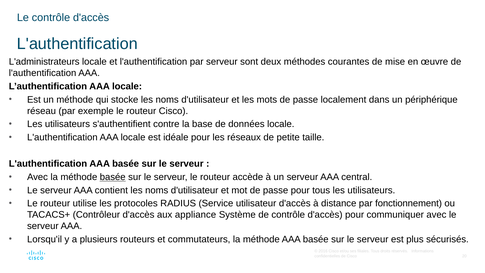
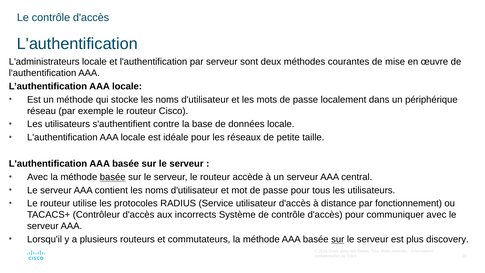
appliance: appliance -> incorrects
sur at (338, 239) underline: none -> present
sécurisés: sécurisés -> discovery
